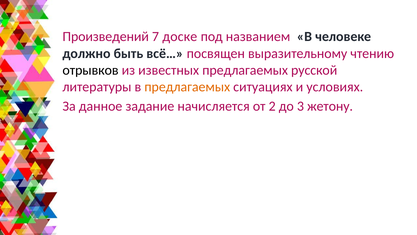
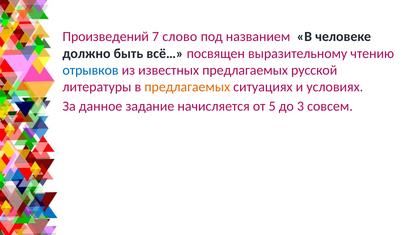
доске: доске -> слово
отрывков colour: black -> blue
2: 2 -> 5
жетону: жетону -> совсем
